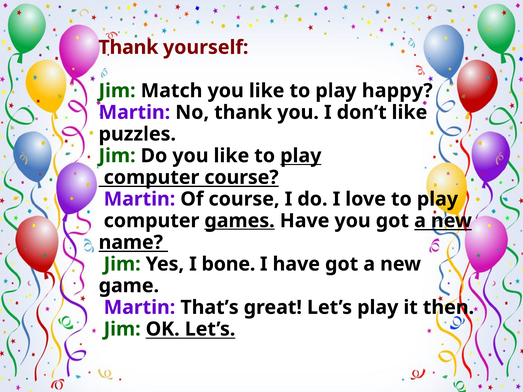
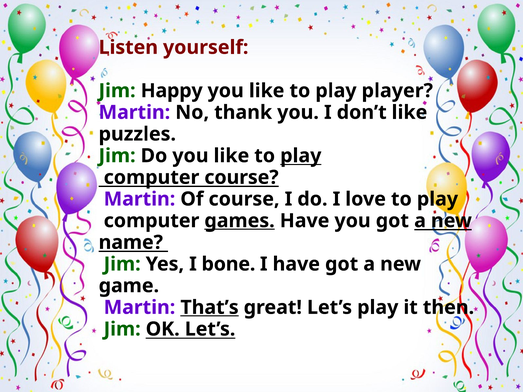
Thank at (128, 47): Thank -> Listen
Match: Match -> Happy
happy: happy -> player
That’s underline: none -> present
